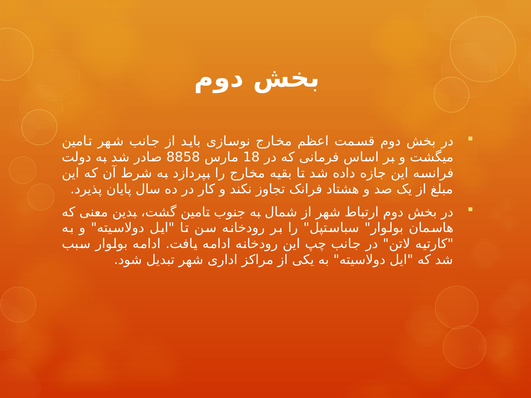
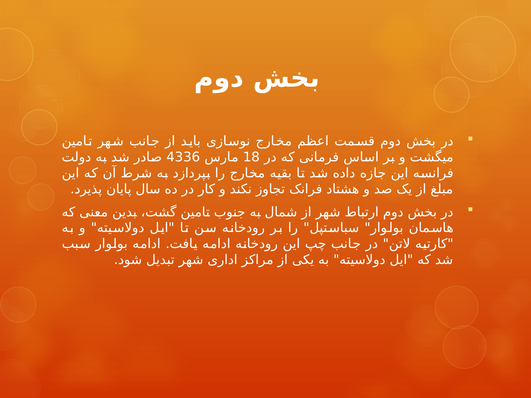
8858: 8858 -> 4336
